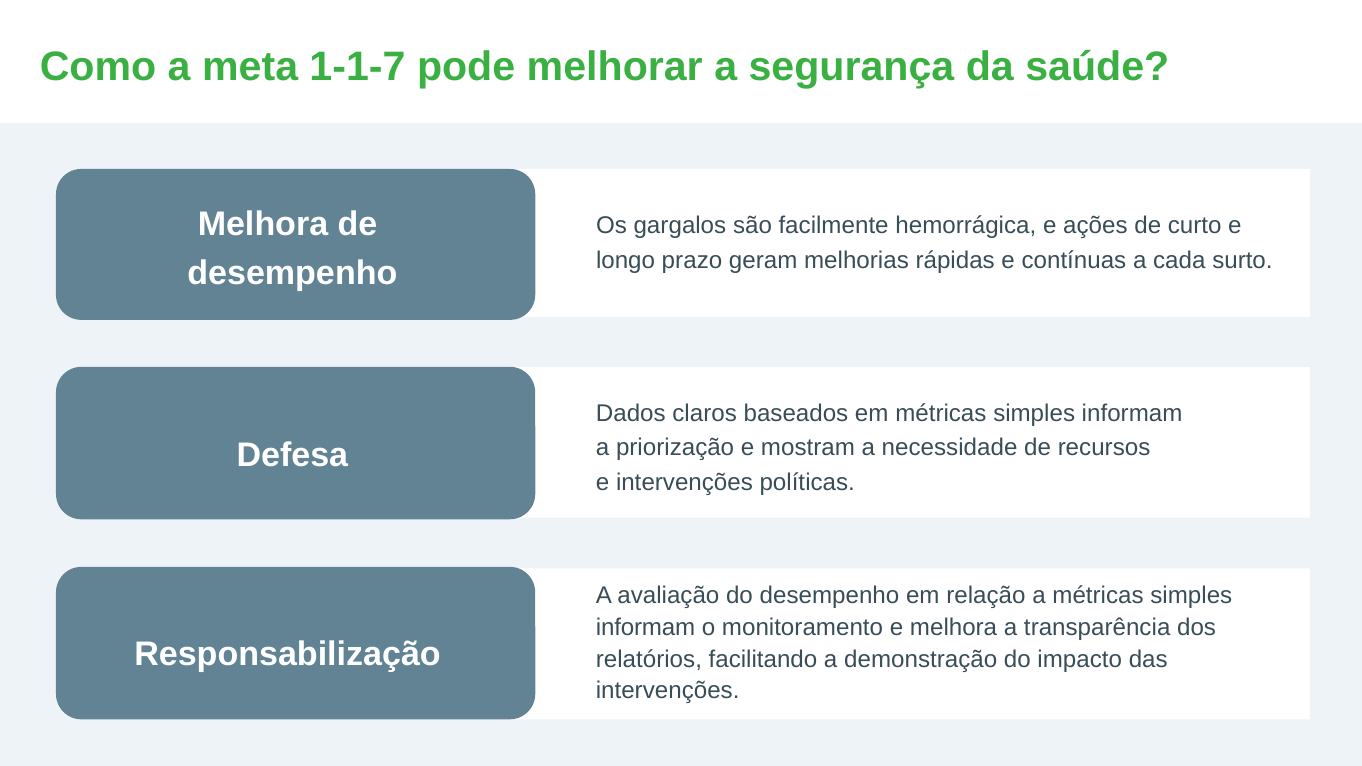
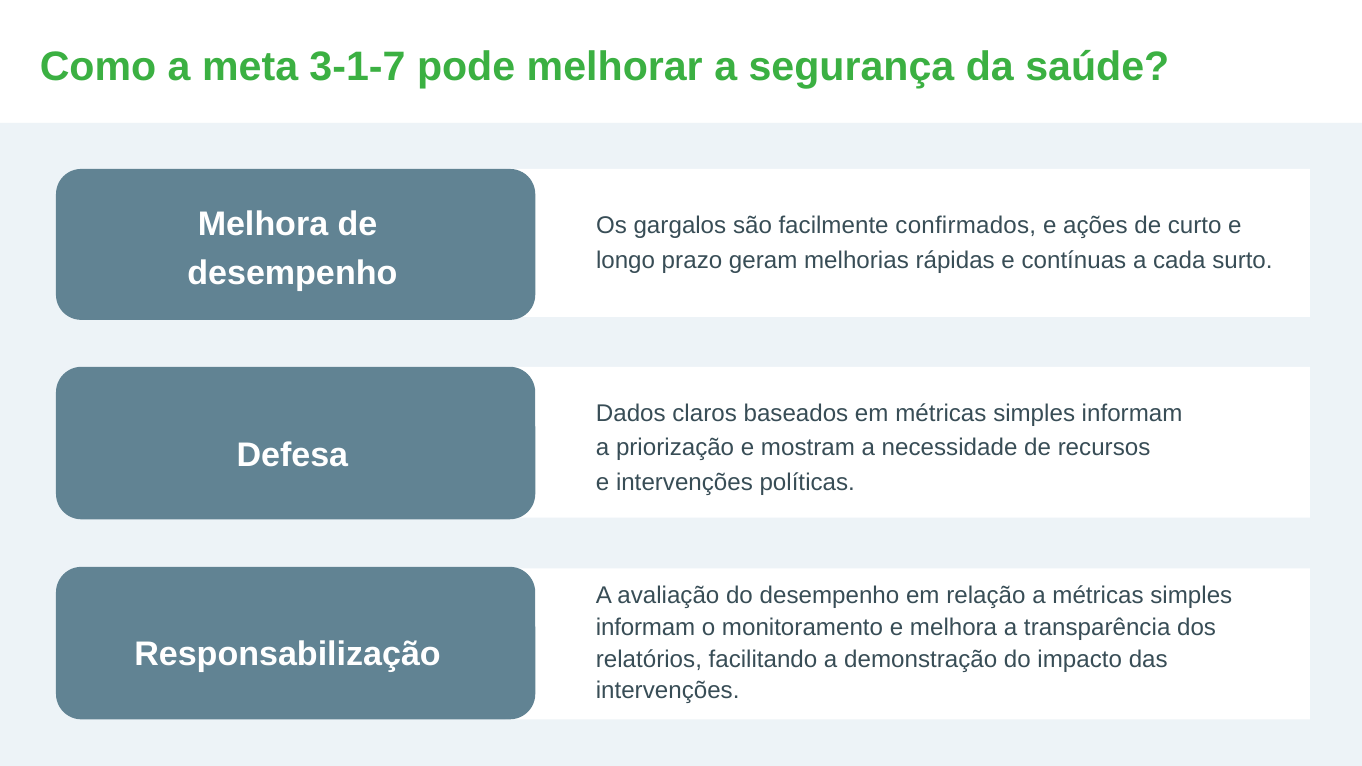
1-1-7: 1-1-7 -> 3-1-7
hemorrágica: hemorrágica -> confirmados
